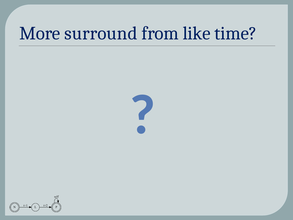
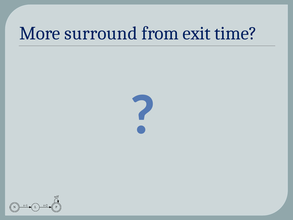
like: like -> exit
